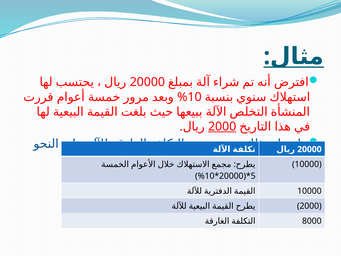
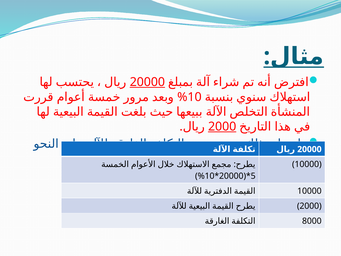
20000 at (147, 82) underline: none -> present
